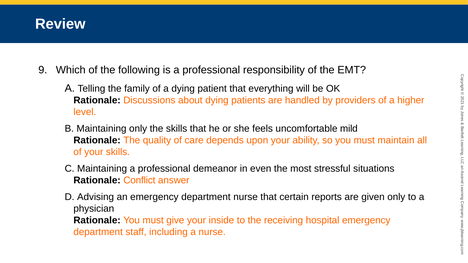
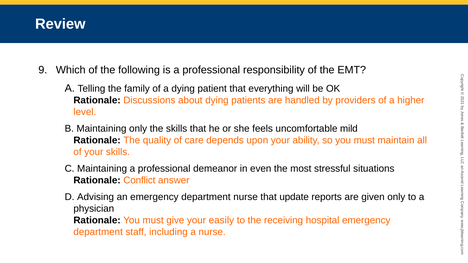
certain: certain -> update
inside: inside -> easily
